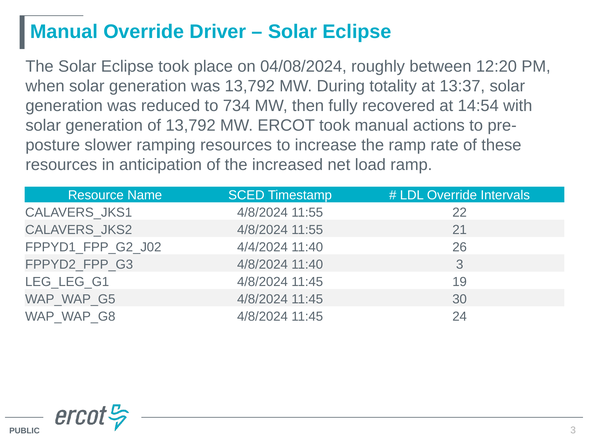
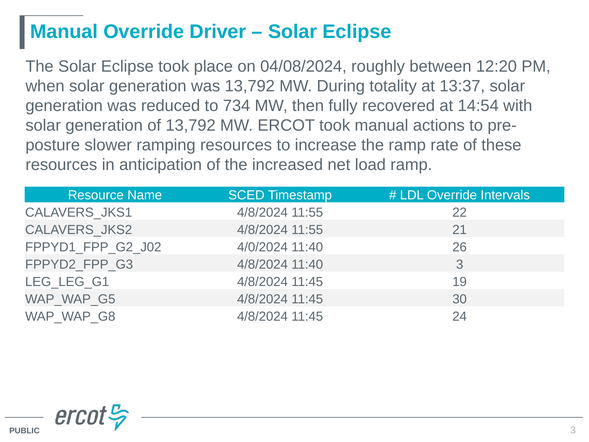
4/4/2024: 4/4/2024 -> 4/0/2024
